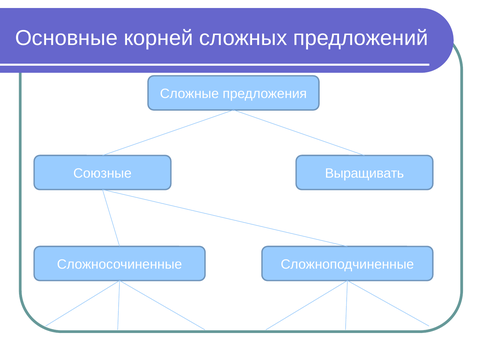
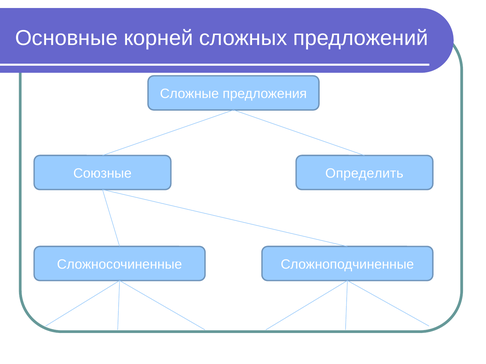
Выращивать: Выращивать -> Определить
